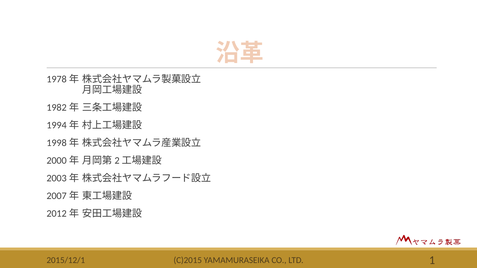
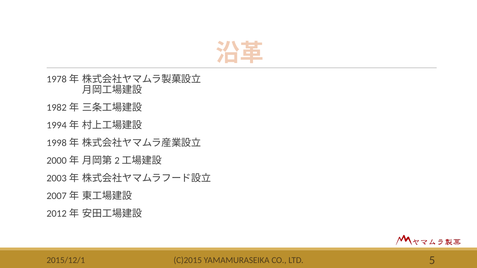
1: 1 -> 5
